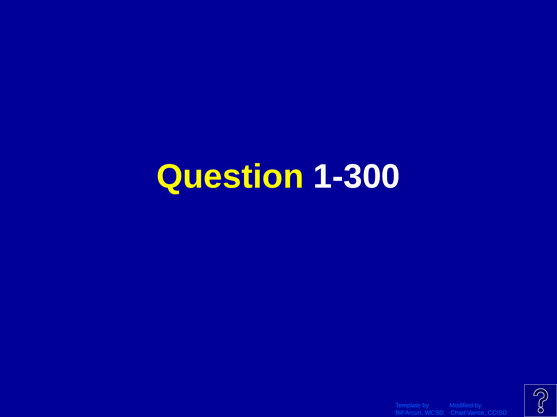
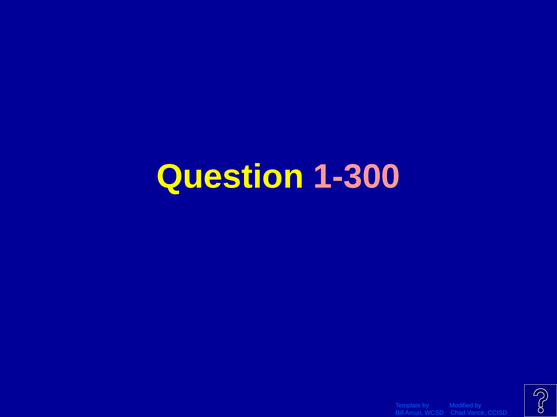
1-300 colour: white -> pink
